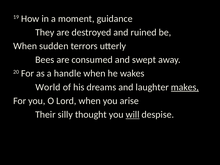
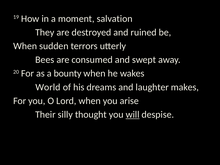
guidance: guidance -> salvation
handle: handle -> bounty
makes underline: present -> none
